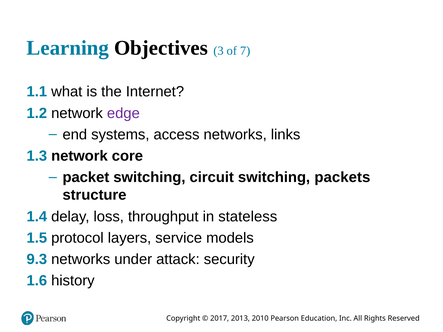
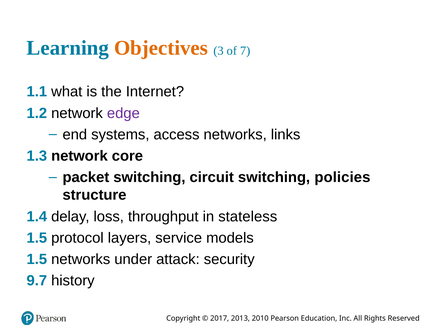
Objectives colour: black -> orange
packets: packets -> policies
9.3 at (37, 259): 9.3 -> 1.5
1.6: 1.6 -> 9.7
